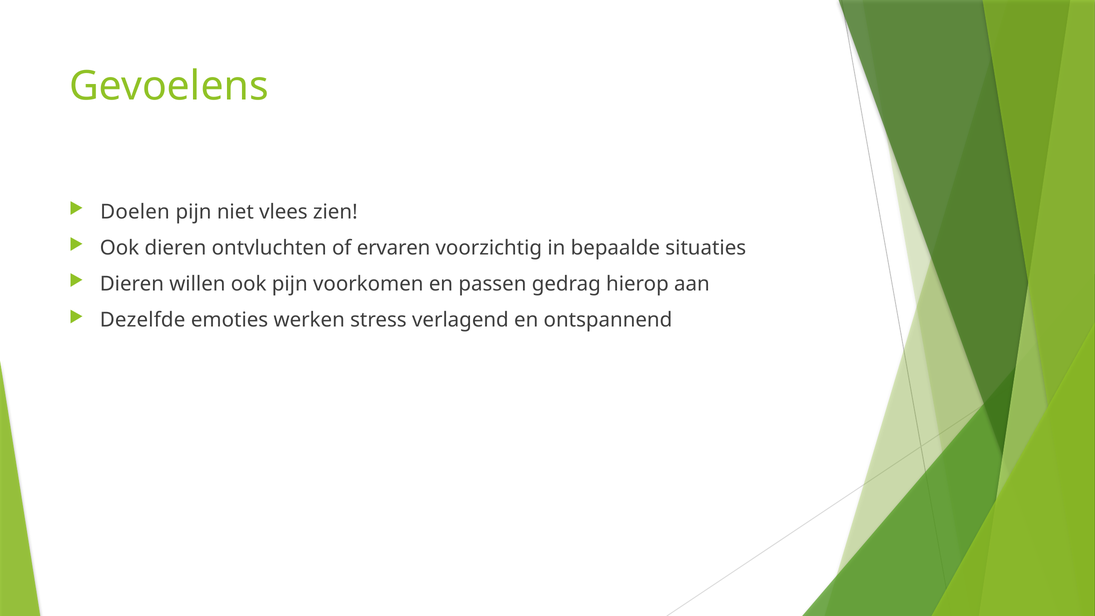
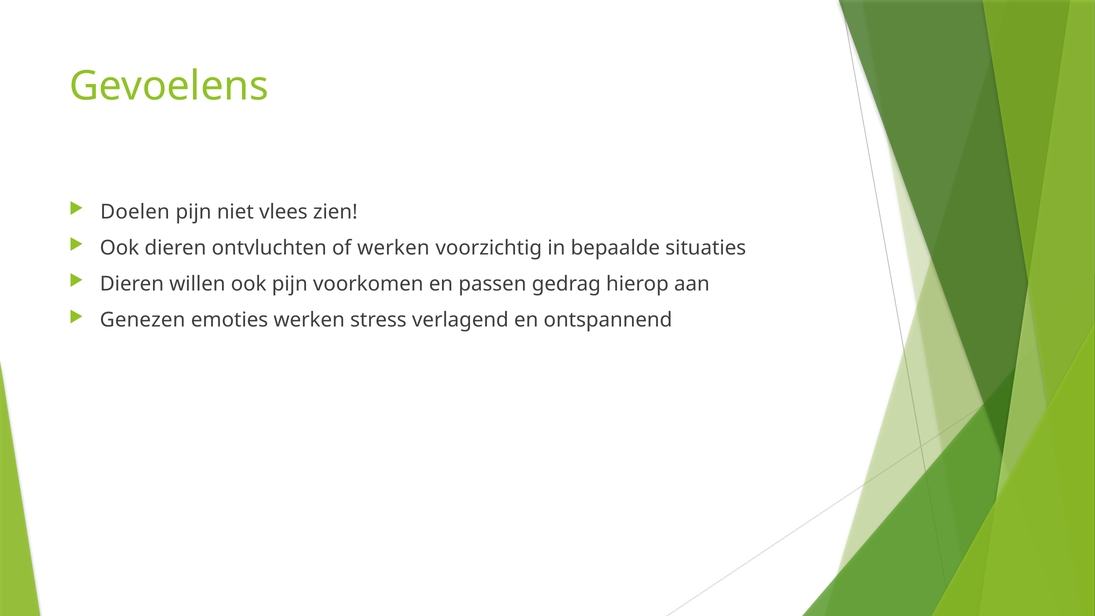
of ervaren: ervaren -> werken
Dezelfde: Dezelfde -> Genezen
